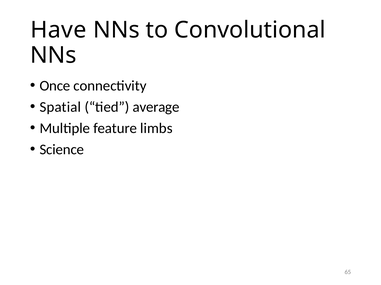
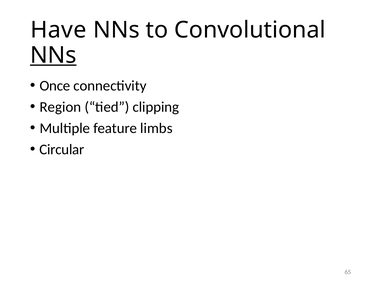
NNs at (53, 55) underline: none -> present
Spatial: Spatial -> Region
average: average -> clipping
Science: Science -> Circular
